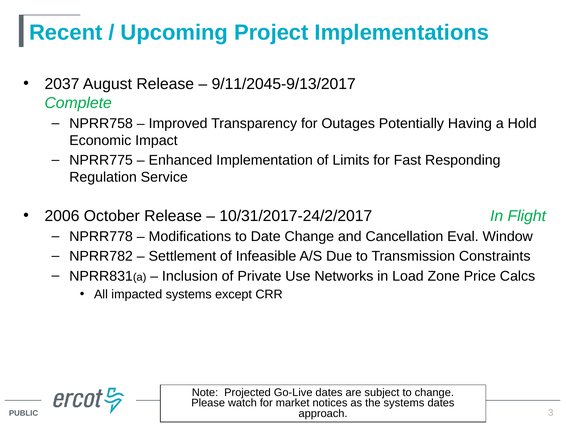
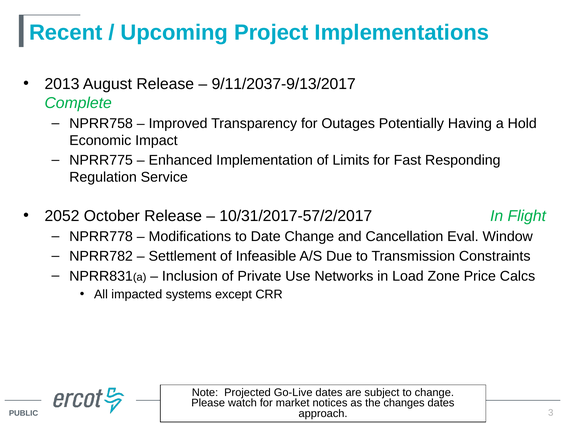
2037: 2037 -> 2013
9/11/2045-9/13/2017: 9/11/2045-9/13/2017 -> 9/11/2037-9/13/2017
2006: 2006 -> 2052
10/31/2017-24/2/2017: 10/31/2017-24/2/2017 -> 10/31/2017-57/2/2017
the systems: systems -> changes
